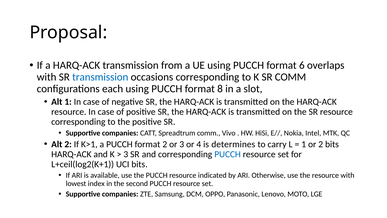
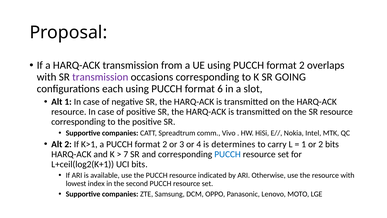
using PUCCH format 6: 6 -> 2
transmission at (100, 77) colour: blue -> purple
SR COMM: COMM -> GOING
8: 8 -> 6
3 at (126, 154): 3 -> 7
